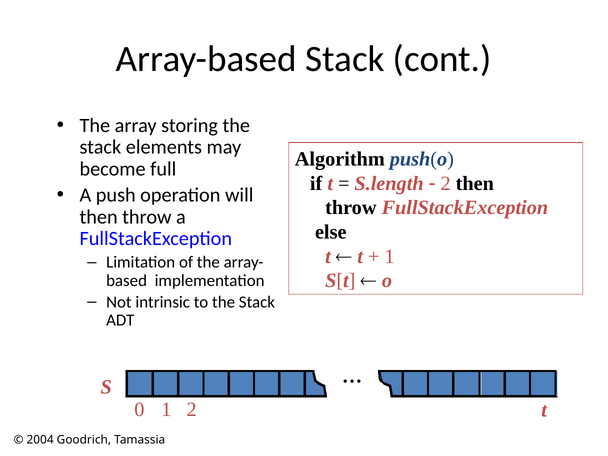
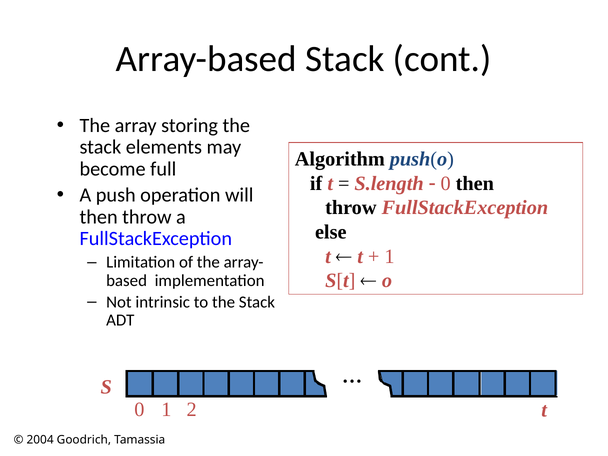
2 at (446, 183): 2 -> 0
